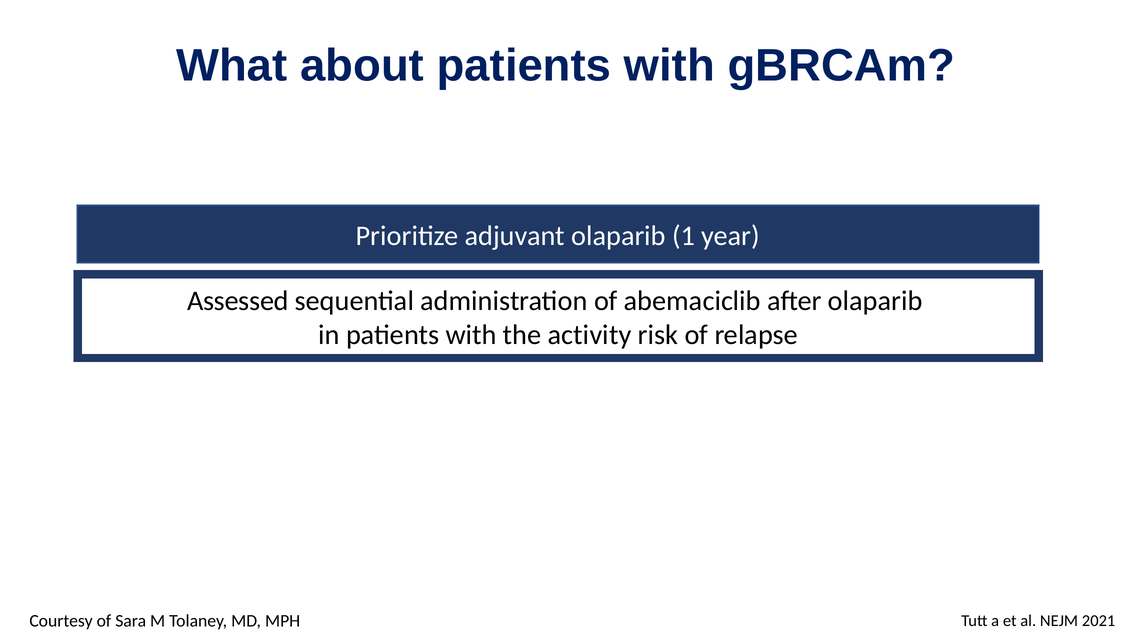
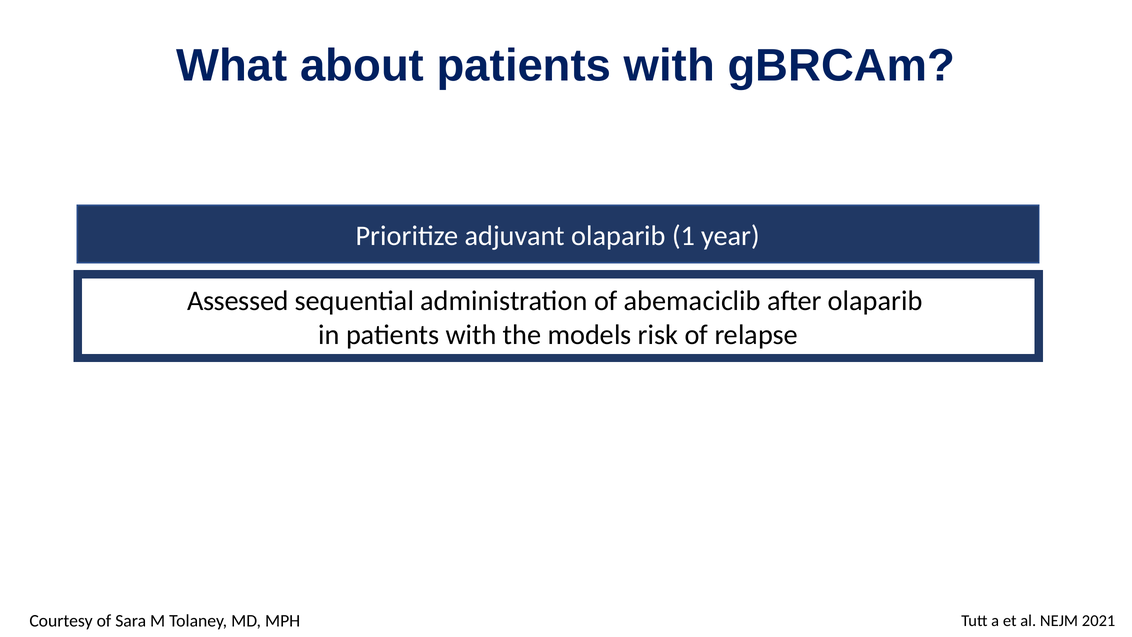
activity: activity -> models
